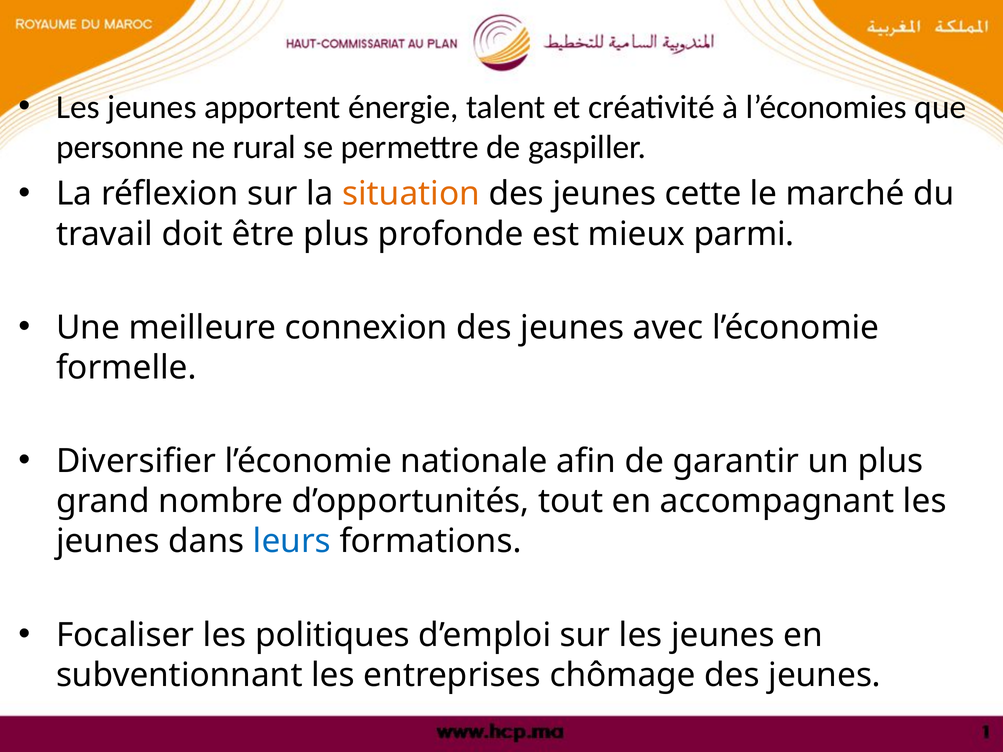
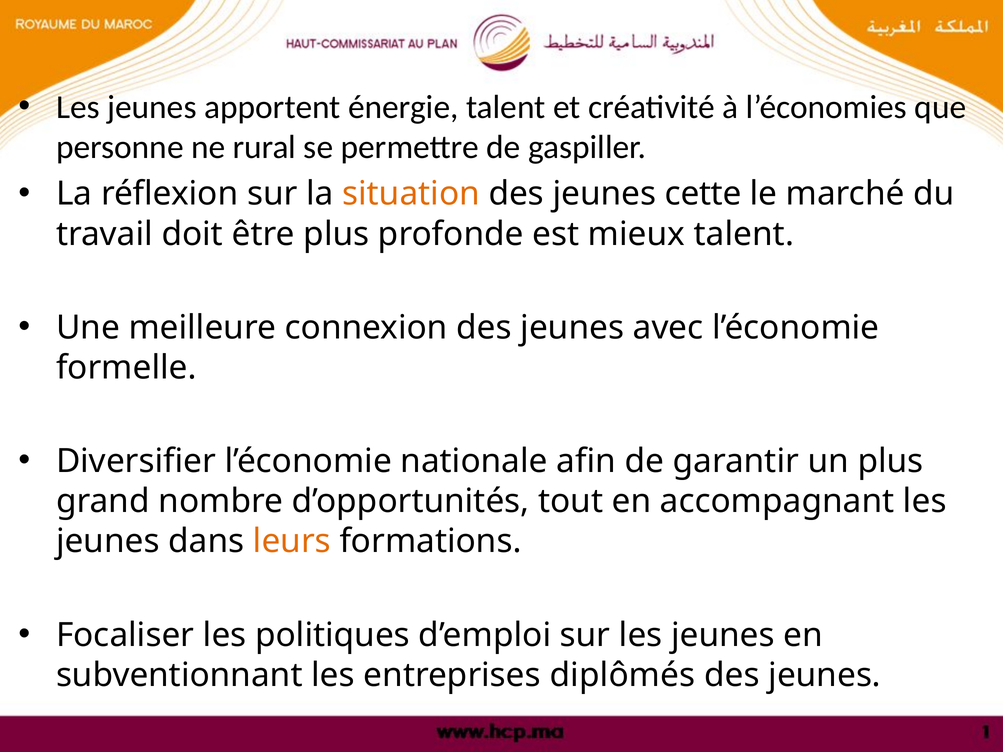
mieux parmi: parmi -> talent
leurs colour: blue -> orange
chômage: chômage -> diplômés
